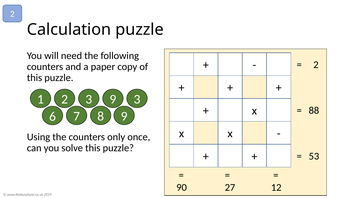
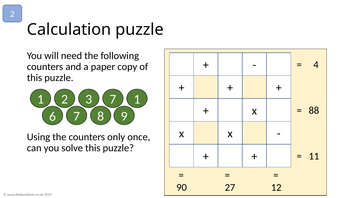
2 at (316, 65): 2 -> 4
1 9: 9 -> 7
2 3: 3 -> 1
53: 53 -> 11
